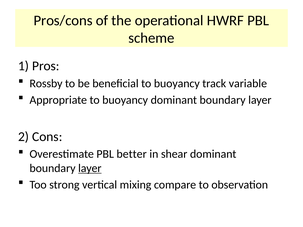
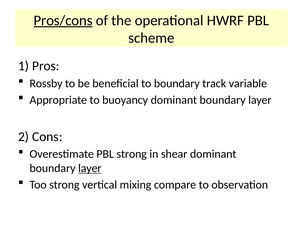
Pros/cons underline: none -> present
beneficial to buoyancy: buoyancy -> boundary
PBL better: better -> strong
